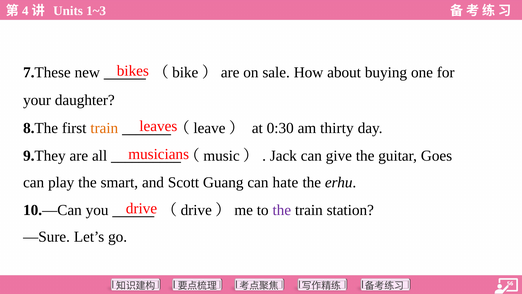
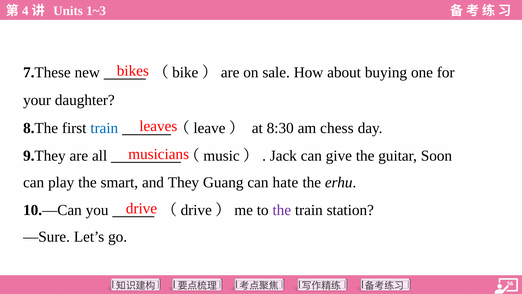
train at (104, 128) colour: orange -> blue
0:30: 0:30 -> 8:30
thirty: thirty -> chess
Goes: Goes -> Soon
Scott: Scott -> They
